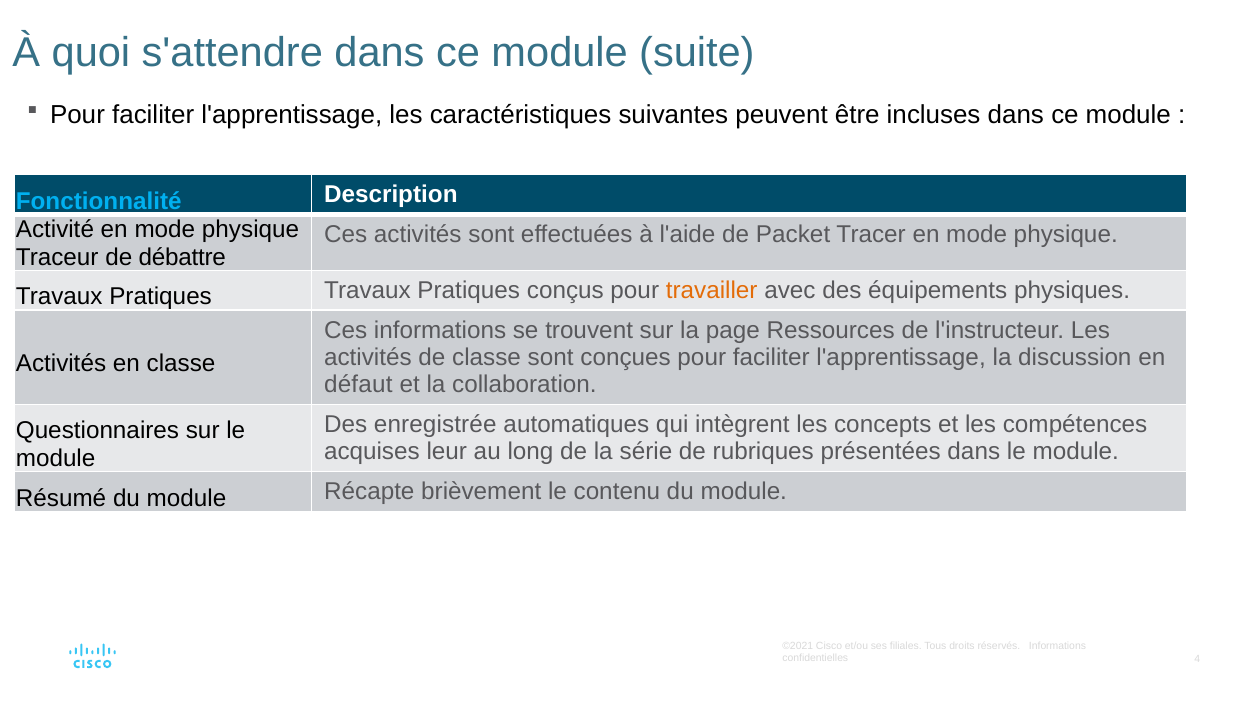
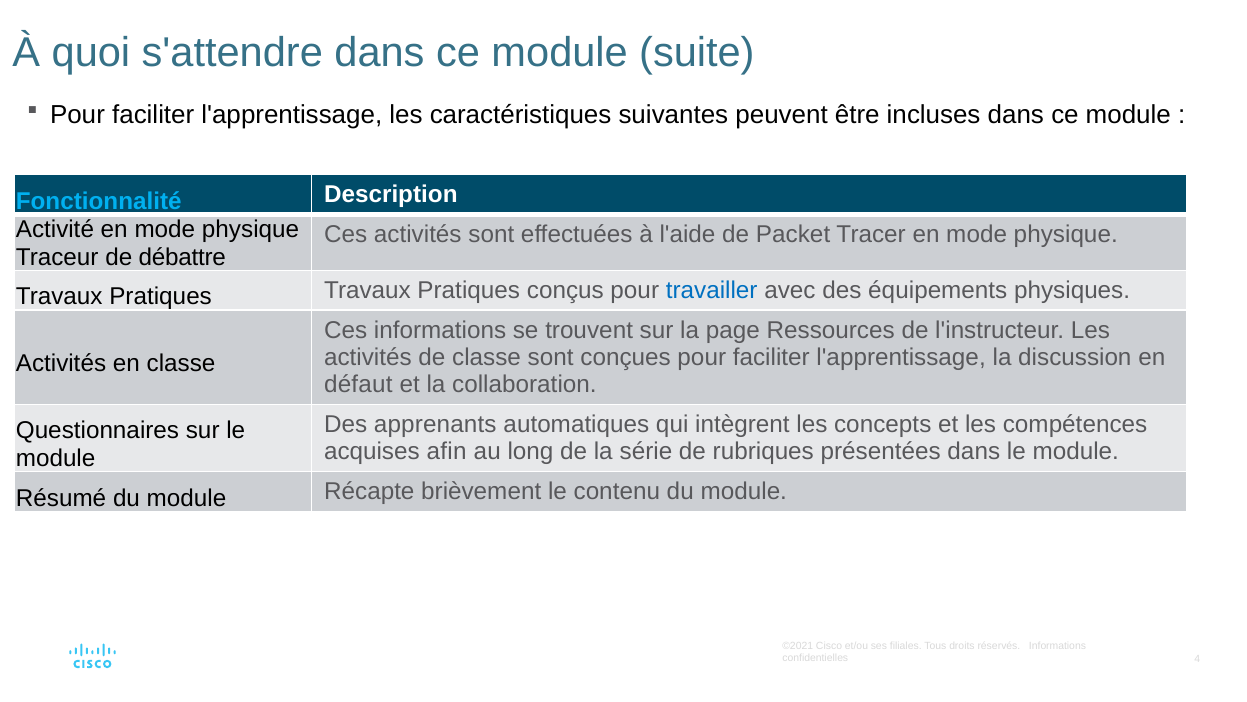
travailler colour: orange -> blue
enregistrée: enregistrée -> apprenants
leur: leur -> afin
